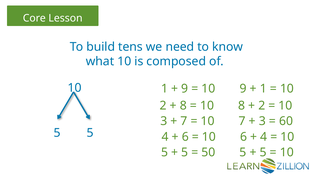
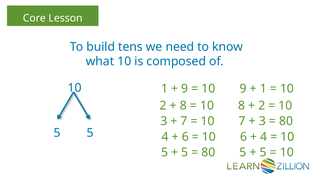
60 at (286, 121): 60 -> 80
50 at (208, 153): 50 -> 80
